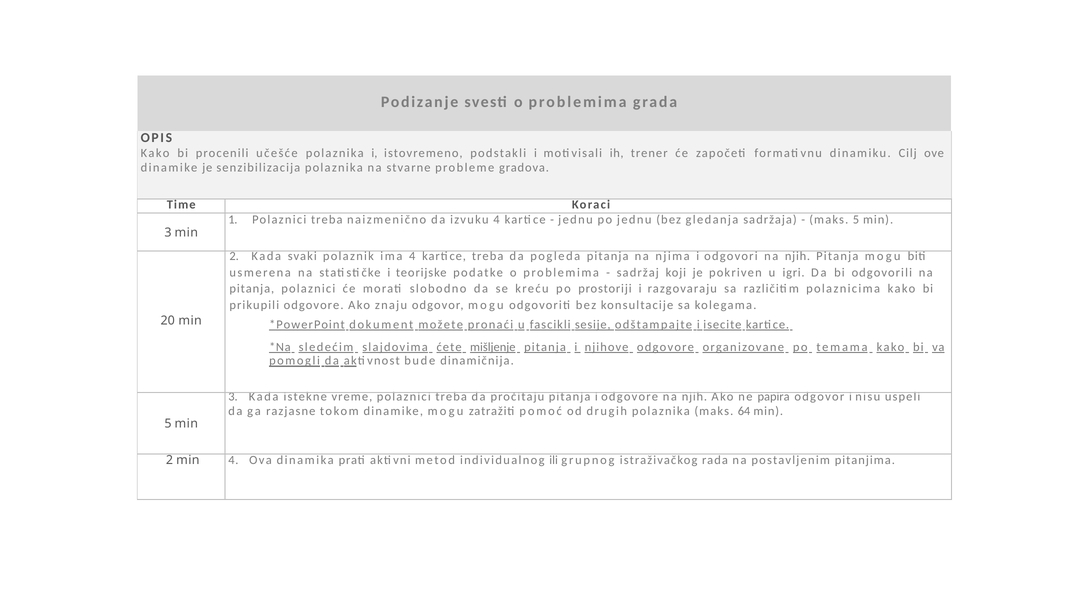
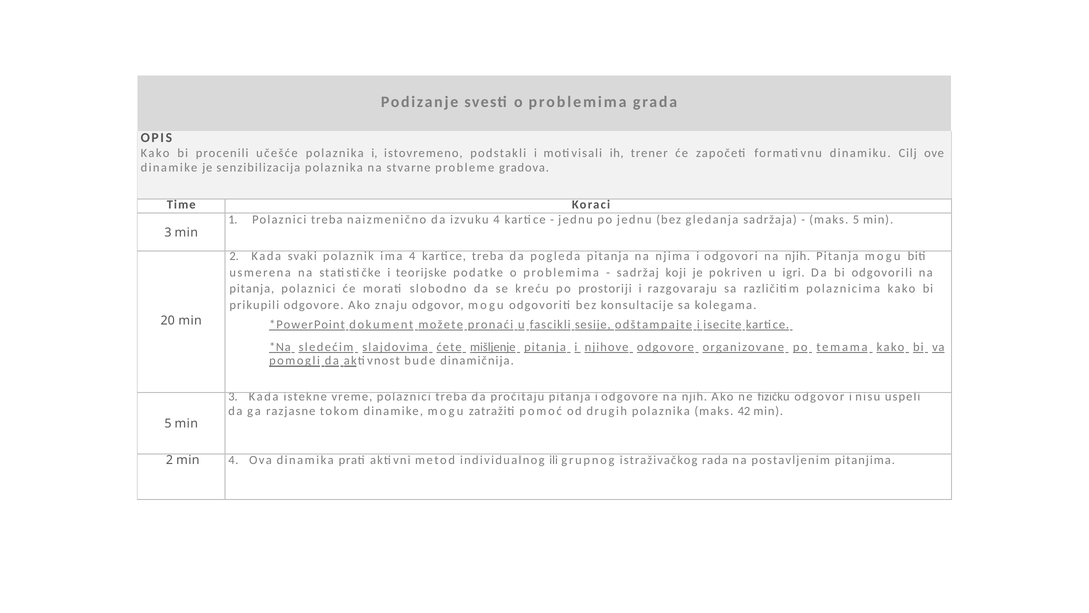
papira: papira -> fizičku
64: 64 -> 42
